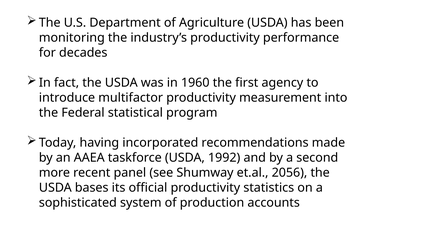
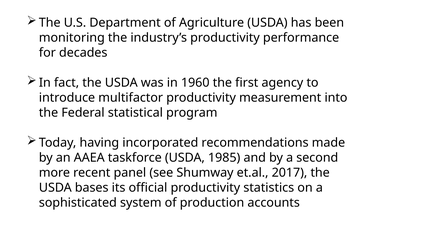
1992: 1992 -> 1985
2056: 2056 -> 2017
